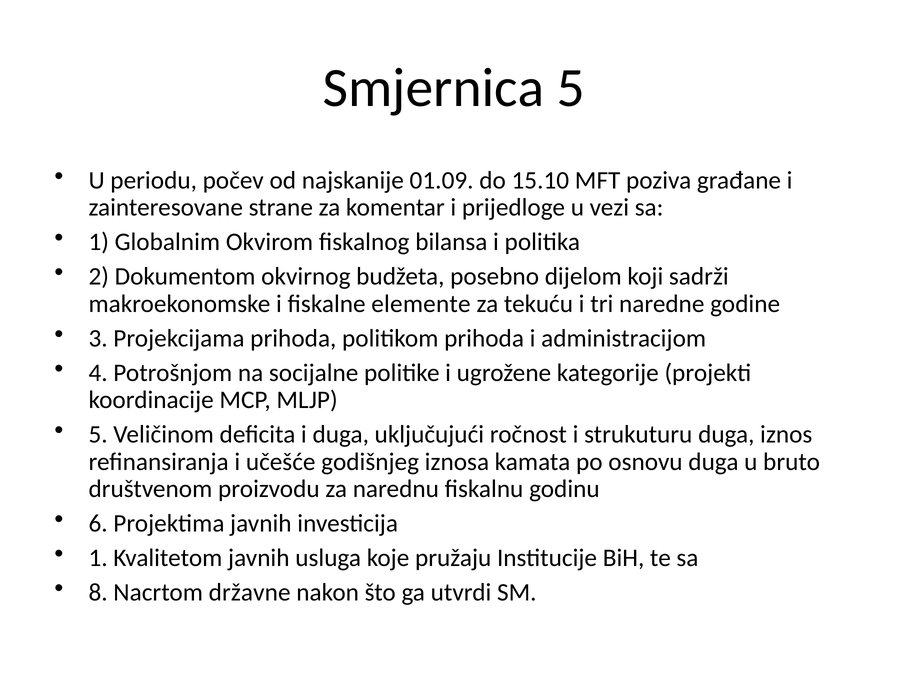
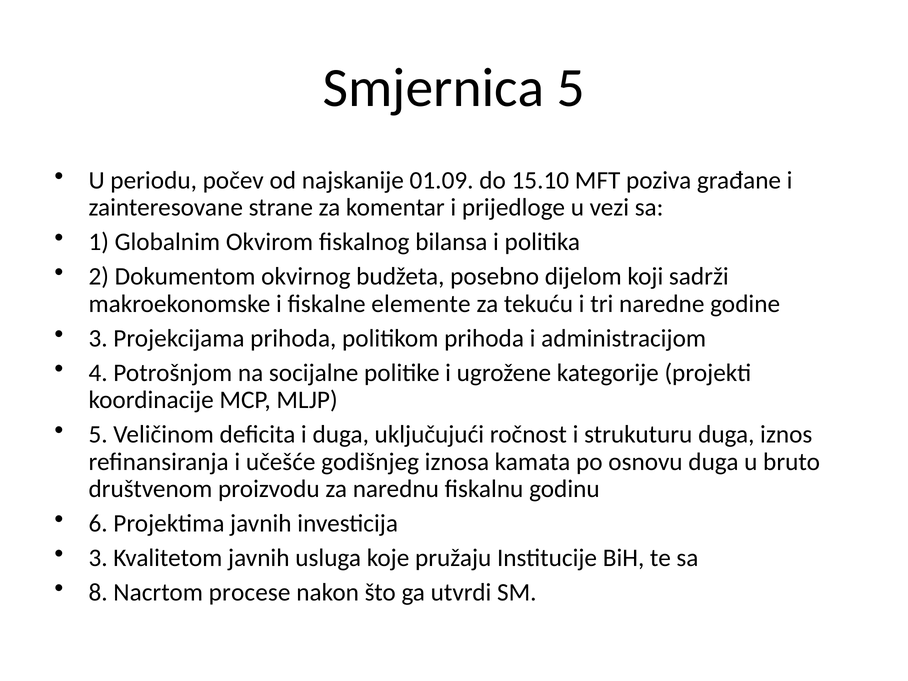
1 at (98, 558): 1 -> 3
državne: državne -> procese
